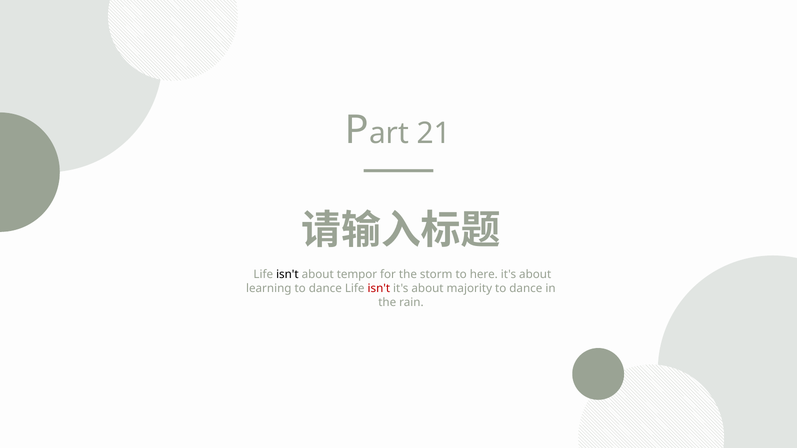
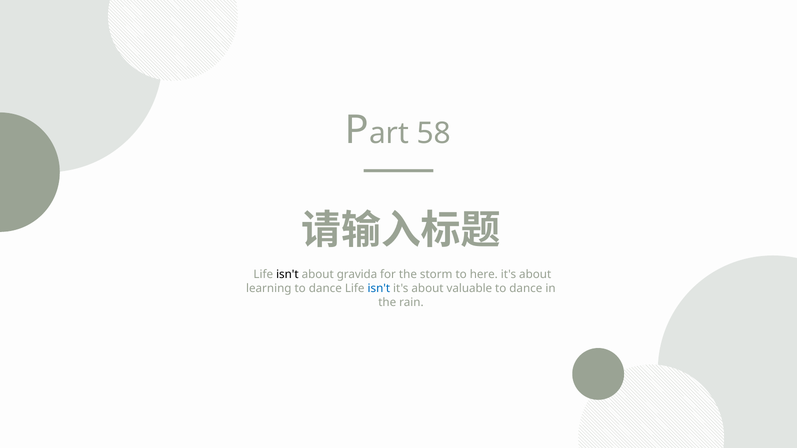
21: 21 -> 58
tempor: tempor -> gravida
isn't at (379, 289) colour: red -> blue
majority: majority -> valuable
